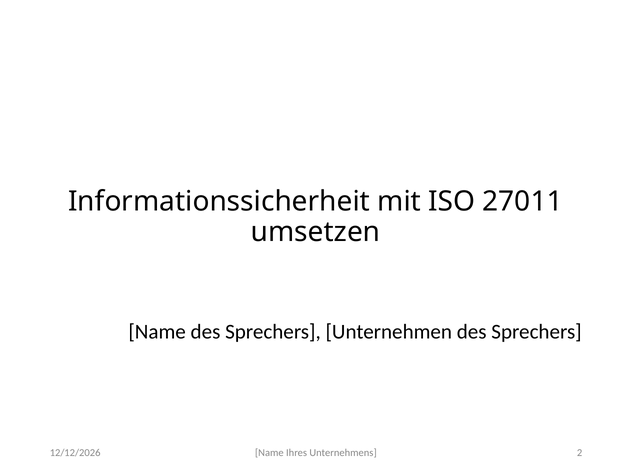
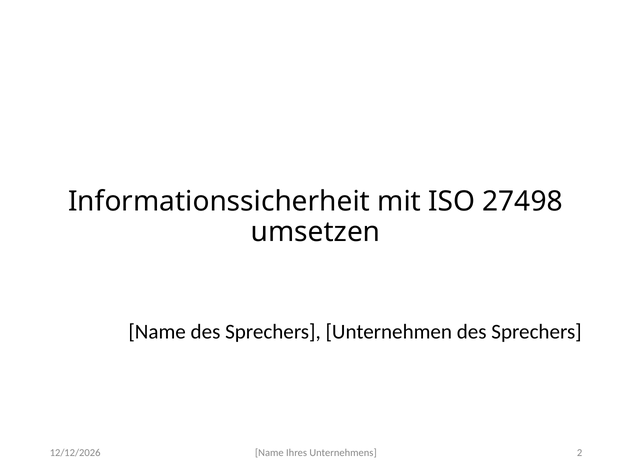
27011: 27011 -> 27498
